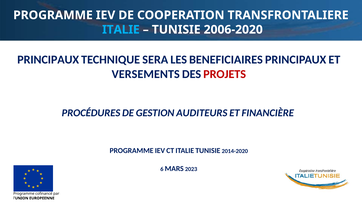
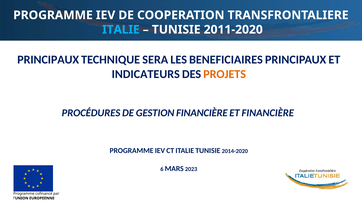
2006-2020: 2006-2020 -> 2011-2020
VERSEMENTS: VERSEMENTS -> INDICATEURS
PROJETS colour: red -> orange
GESTION AUDITEURS: AUDITEURS -> FINANCIÈRE
